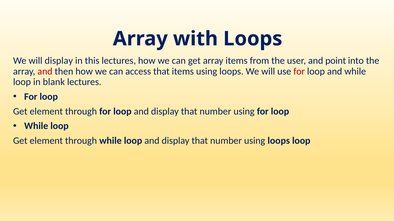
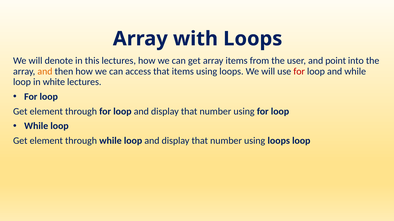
will display: display -> denote
and at (45, 72) colour: red -> orange
blank: blank -> white
